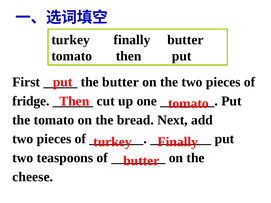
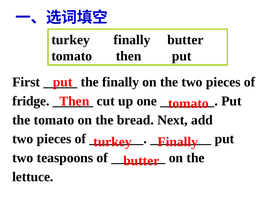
the butter: butter -> finally
cheese: cheese -> lettuce
